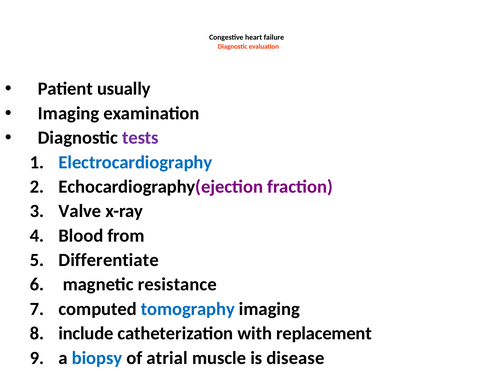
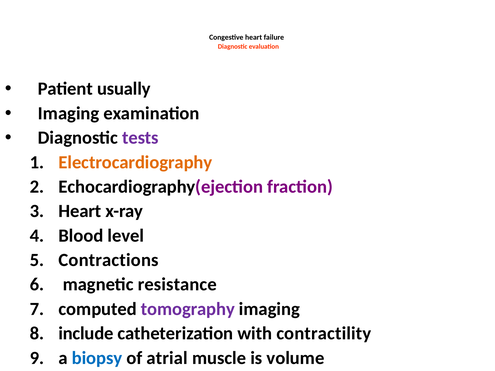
Electrocardiography colour: blue -> orange
Valve at (80, 211): Valve -> Heart
from: from -> level
Differentiate: Differentiate -> Contractions
tomography colour: blue -> purple
replacement: replacement -> contractility
disease: disease -> volume
